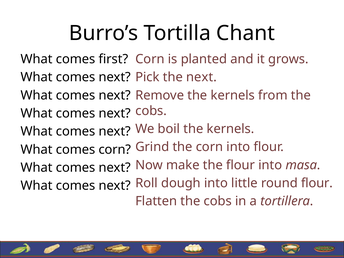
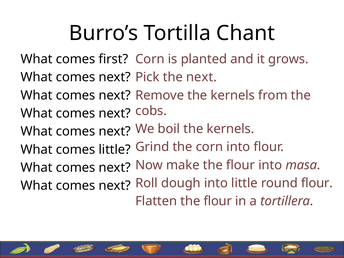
comes corn: corn -> little
Flatten the cobs: cobs -> flour
